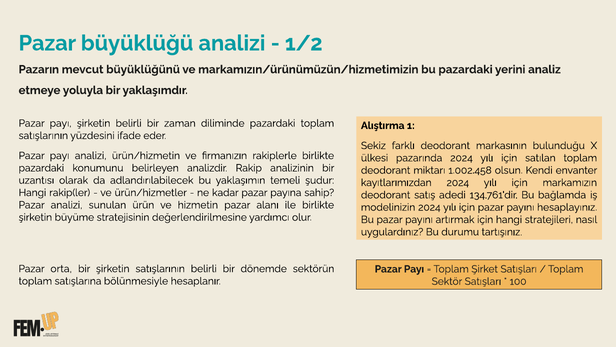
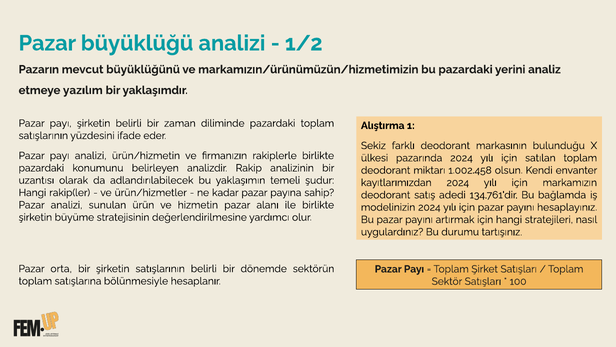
yoluyla: yoluyla -> yazılım
